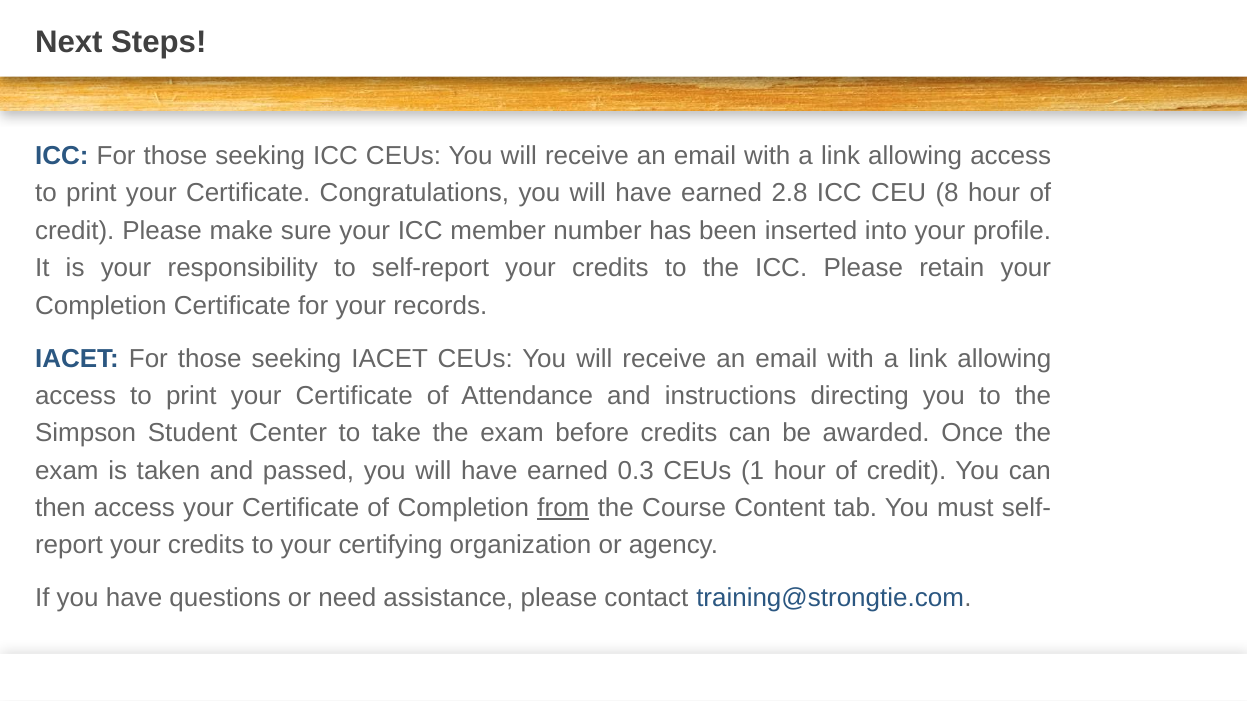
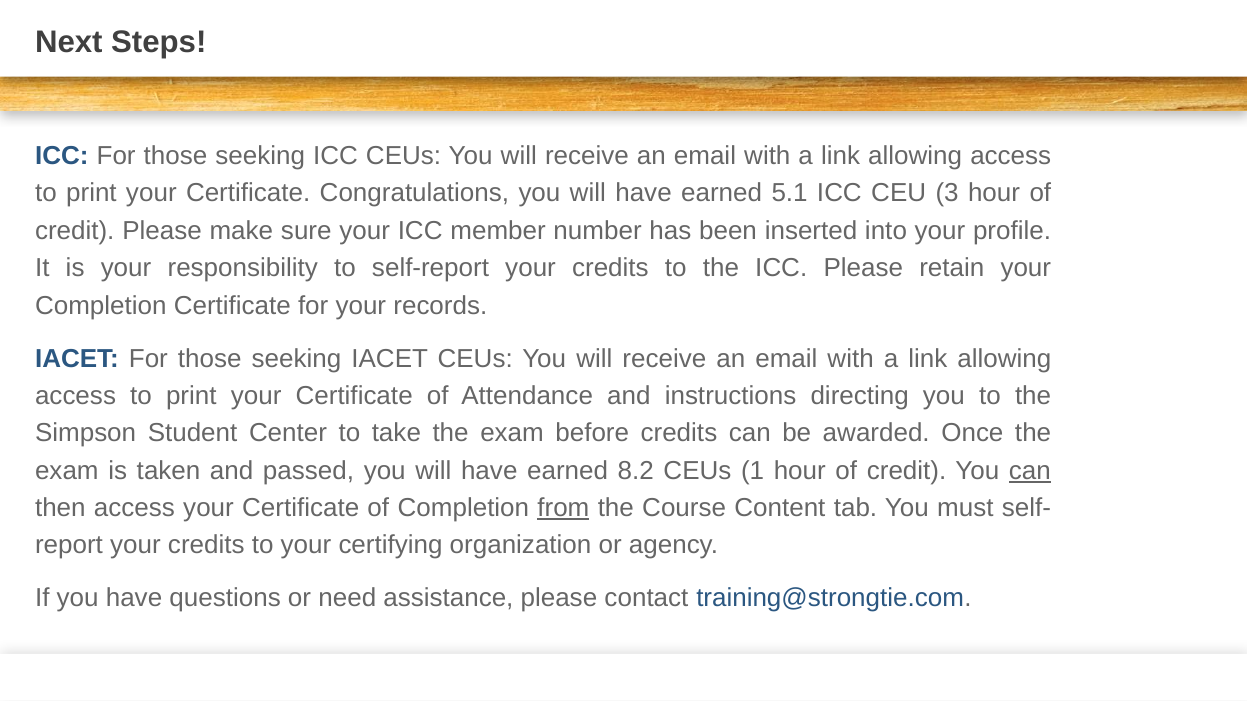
2.8: 2.8 -> 5.1
8: 8 -> 3
0.3: 0.3 -> 8.2
can at (1030, 471) underline: none -> present
